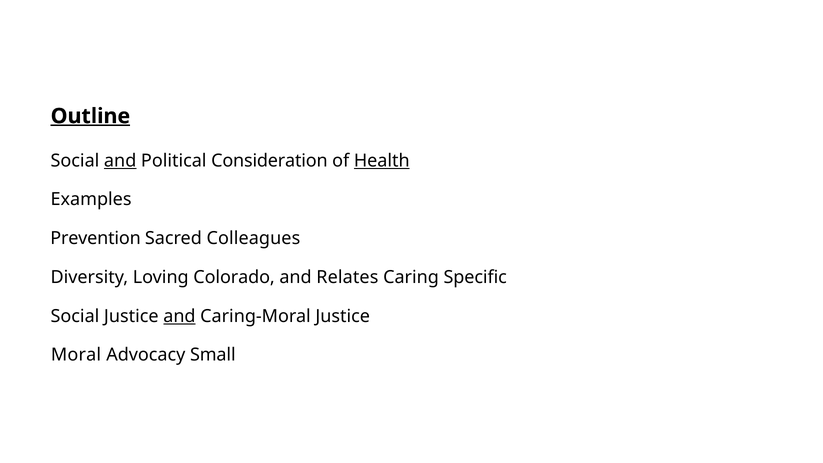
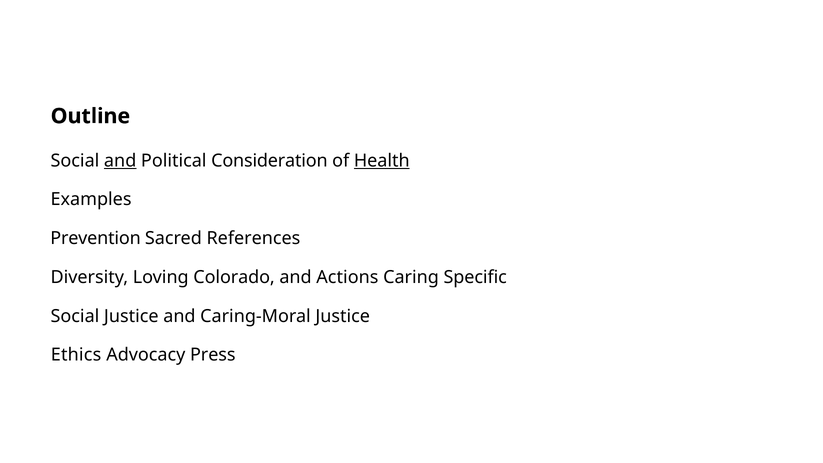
Outline underline: present -> none
Colleagues: Colleagues -> References
Relates: Relates -> Actions
and at (179, 316) underline: present -> none
Moral: Moral -> Ethics
Small: Small -> Press
